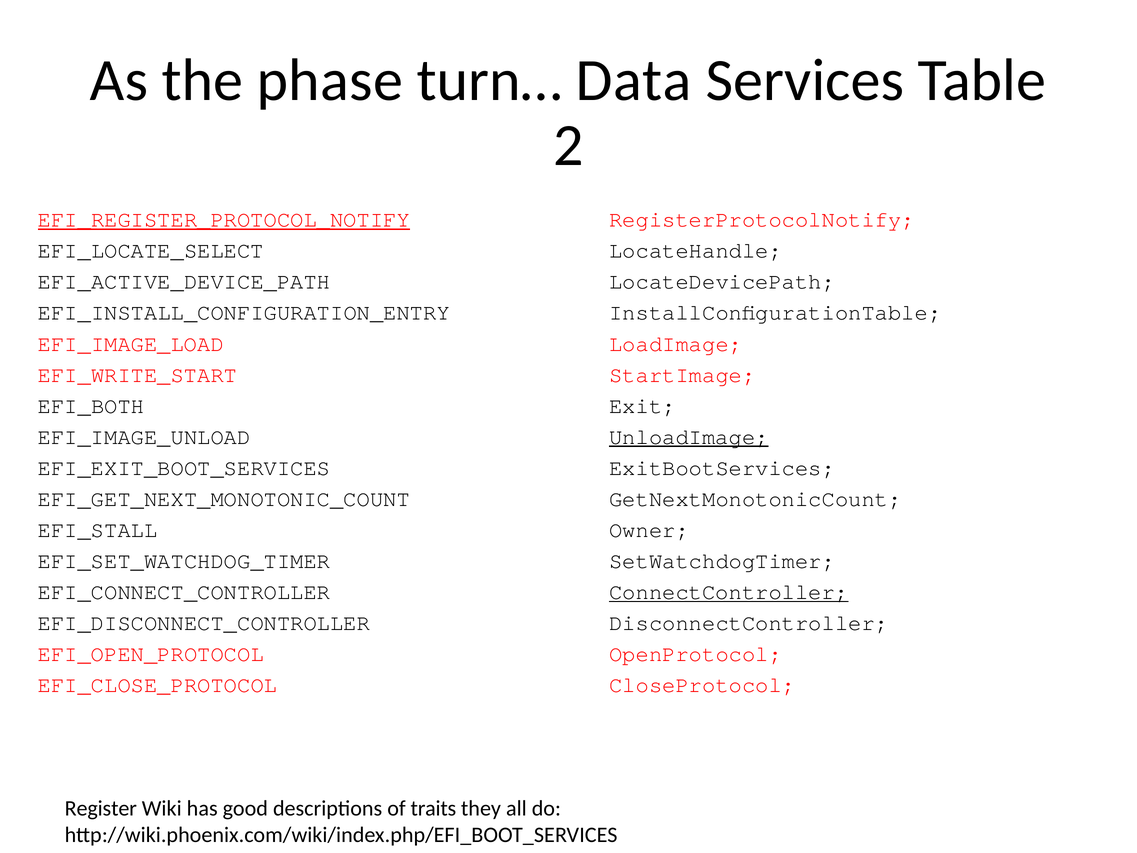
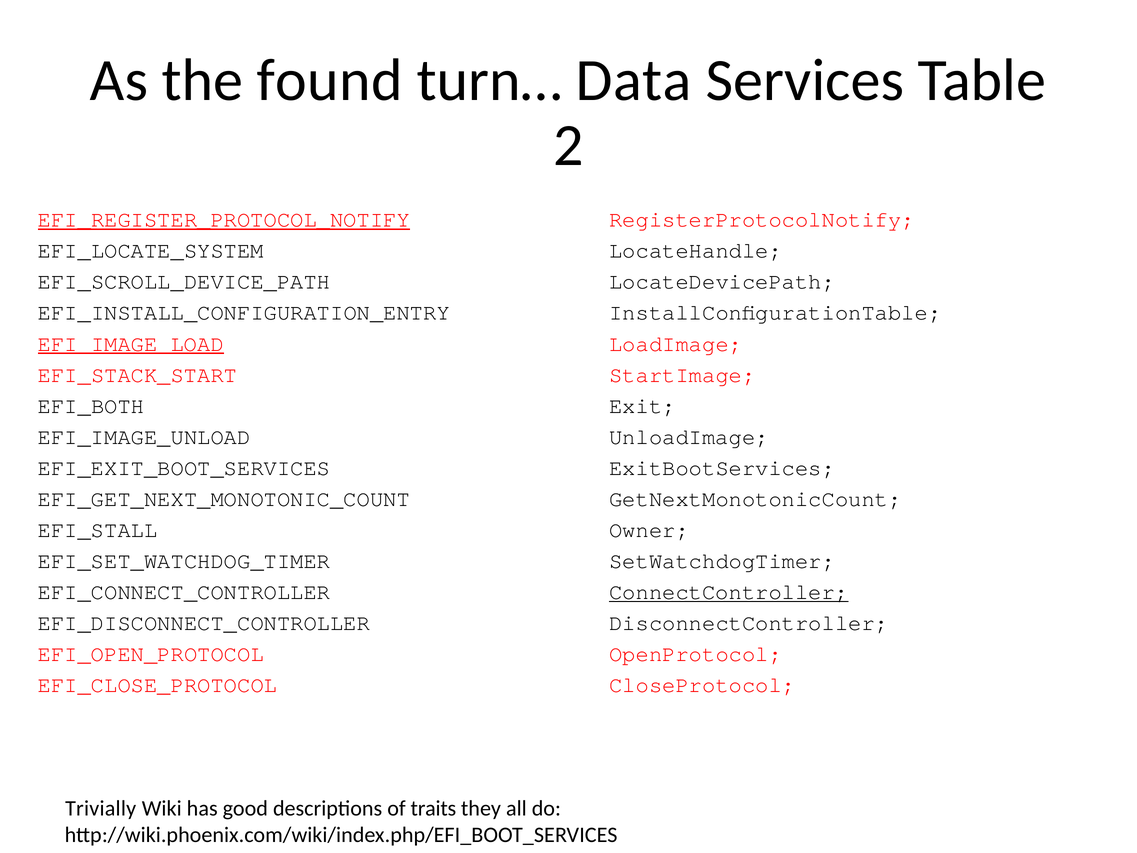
phase: phase -> found
EFI_LOCATE_SELECT: EFI_LOCATE_SELECT -> EFI_LOCATE_SYSTEM
EFI_ACTIVE_DEVICE_PATH: EFI_ACTIVE_DEVICE_PATH -> EFI_SCROLL_DEVICE_PATH
EFI_IMAGE_LOAD underline: none -> present
EFI_WRITE_START: EFI_WRITE_START -> EFI_STACK_START
UnloadImage underline: present -> none
Register: Register -> Trivially
